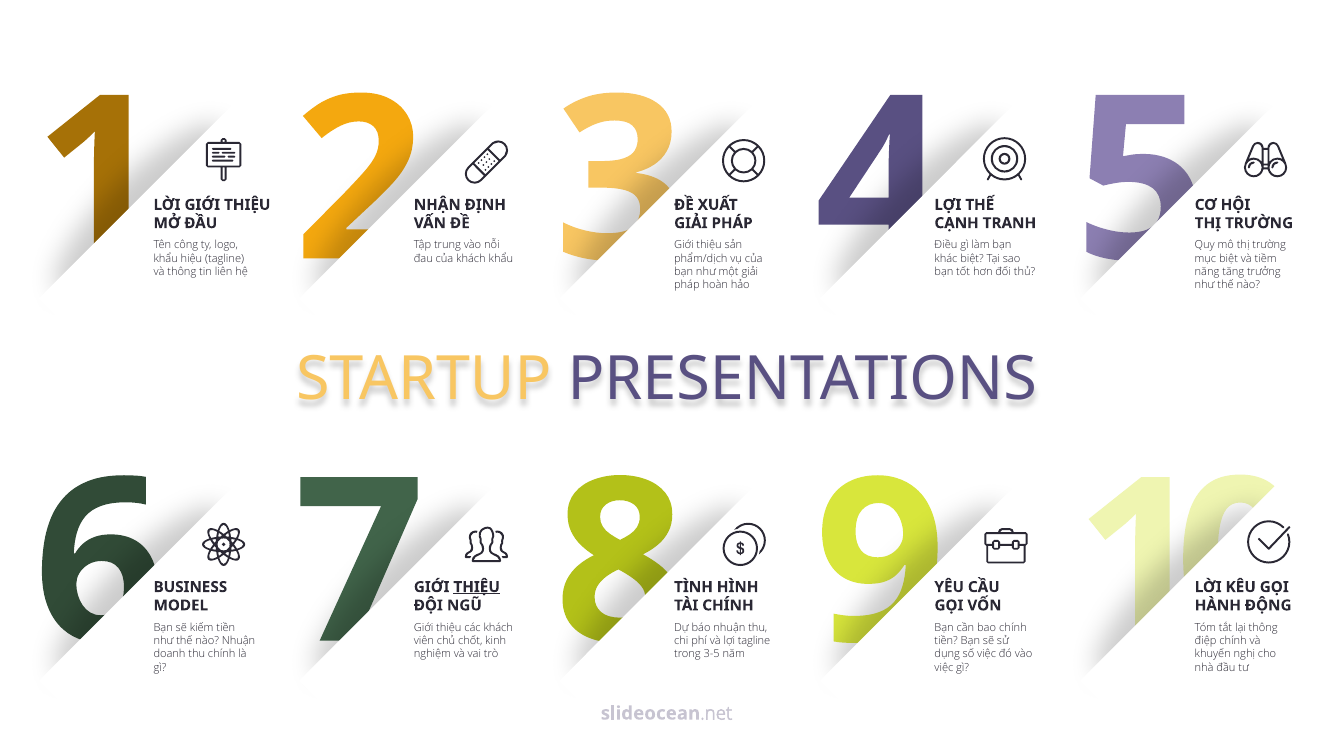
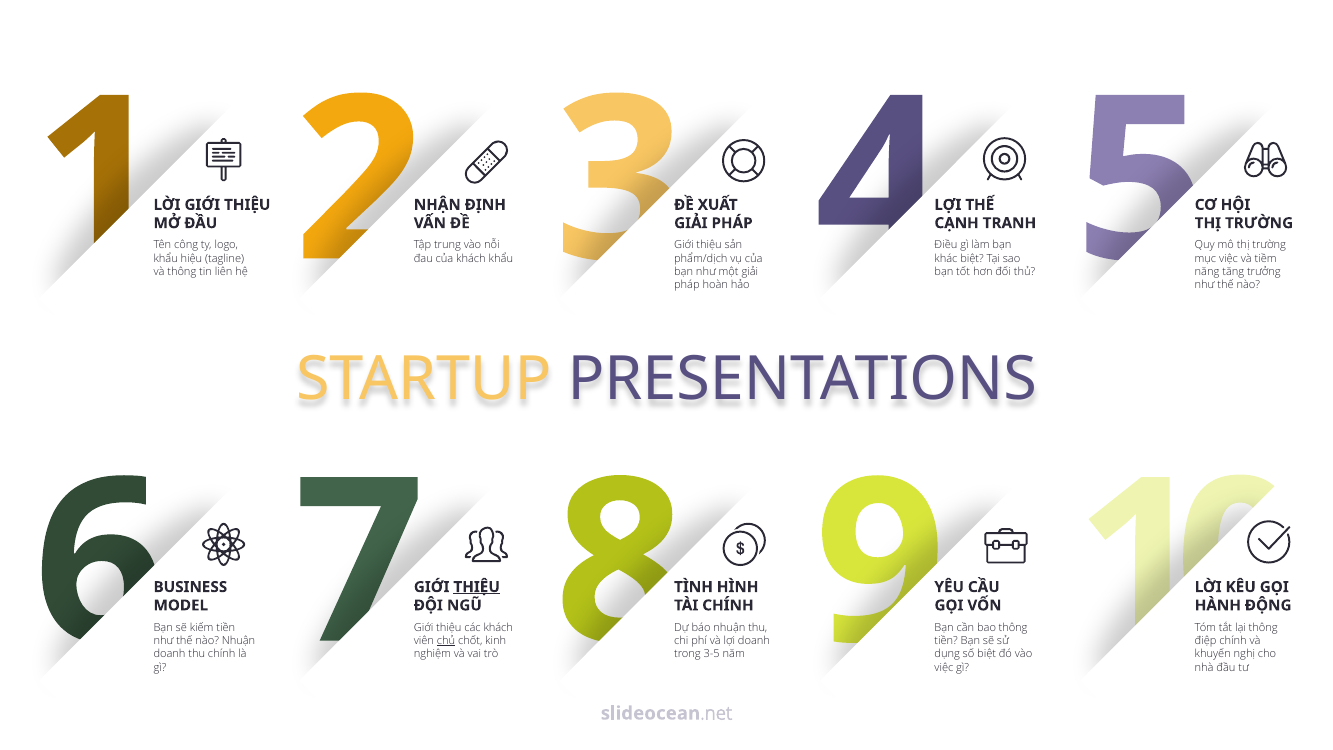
biệt at (1229, 258): biệt -> việc
bao chính: chính -> thông
chủ underline: none -> present
lợi tagline: tagline -> doanh
số việc: việc -> biệt
